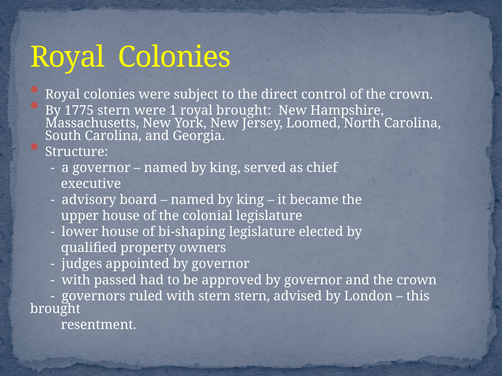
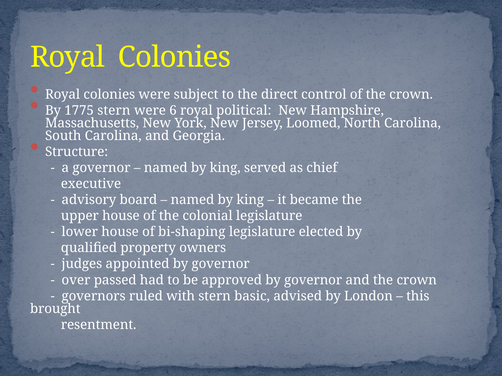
1: 1 -> 6
royal brought: brought -> political
with at (76, 280): with -> over
stern stern: stern -> basic
